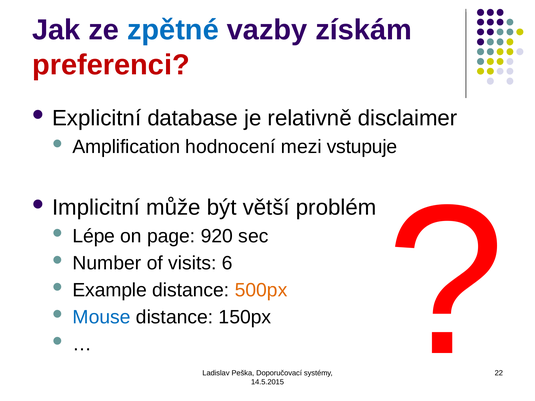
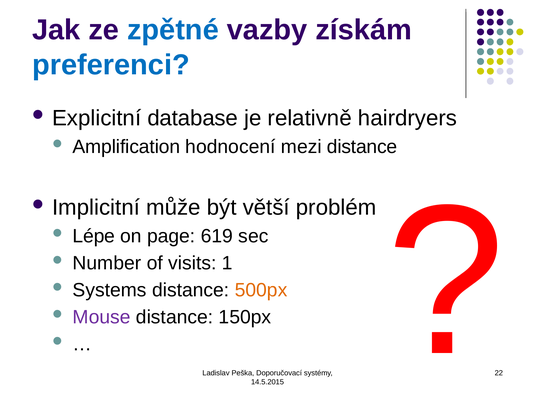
preferenci colour: red -> blue
disclaimer: disclaimer -> hairdryers
mezi vstupuje: vstupuje -> distance
920: 920 -> 619
6: 6 -> 1
Example: Example -> Systems
Mouse colour: blue -> purple
